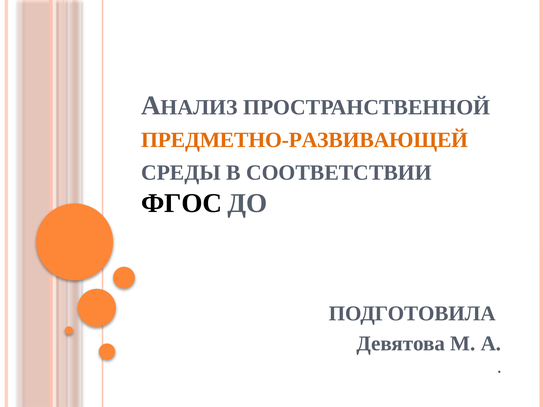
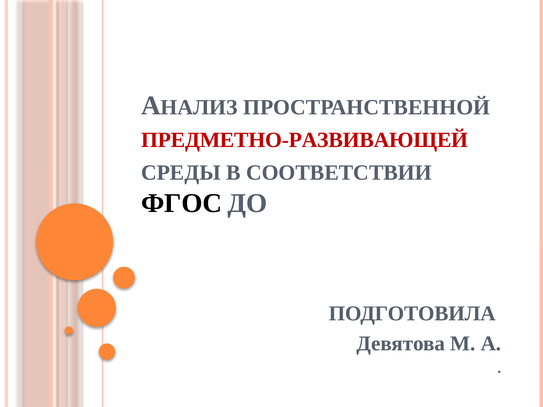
ПРЕДМЕТНО-РАЗВИВАЮЩЕЙ colour: orange -> red
